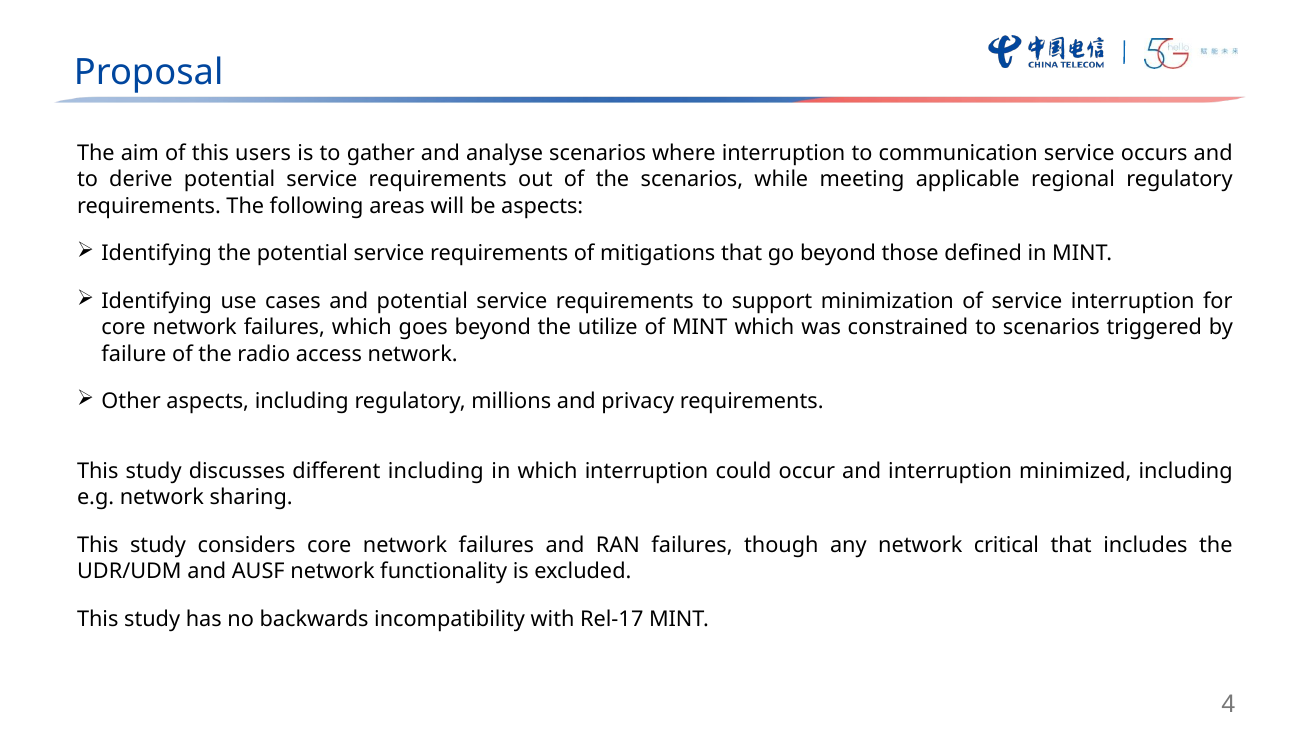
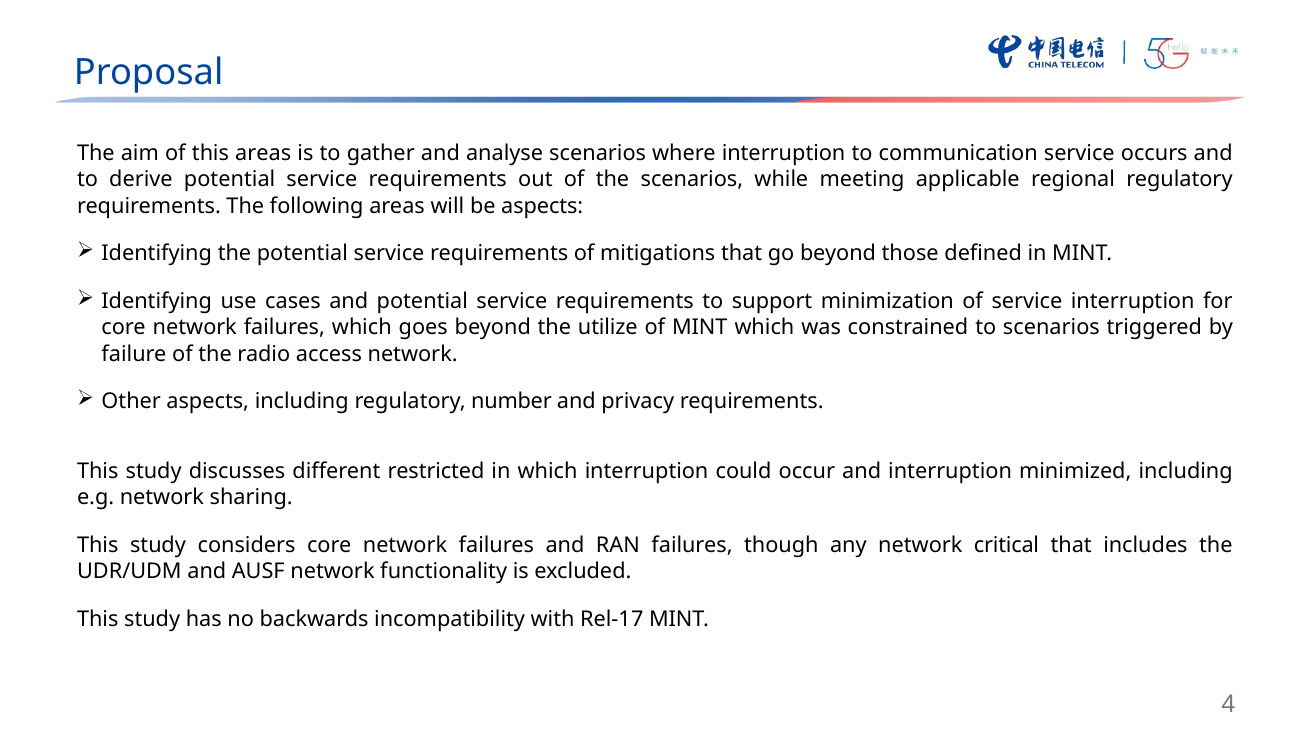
this users: users -> areas
millions: millions -> number
different including: including -> restricted
